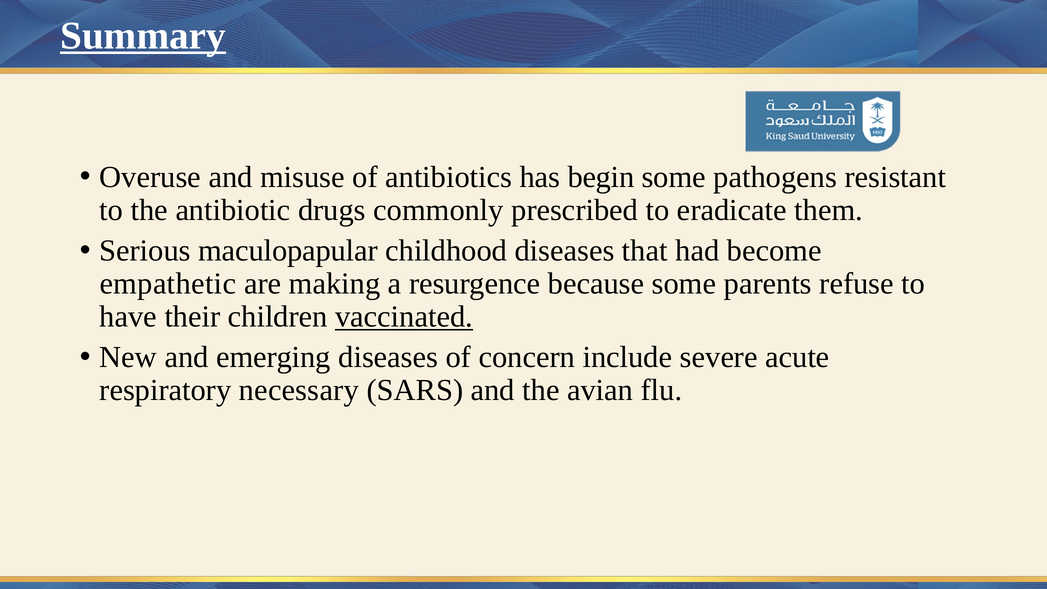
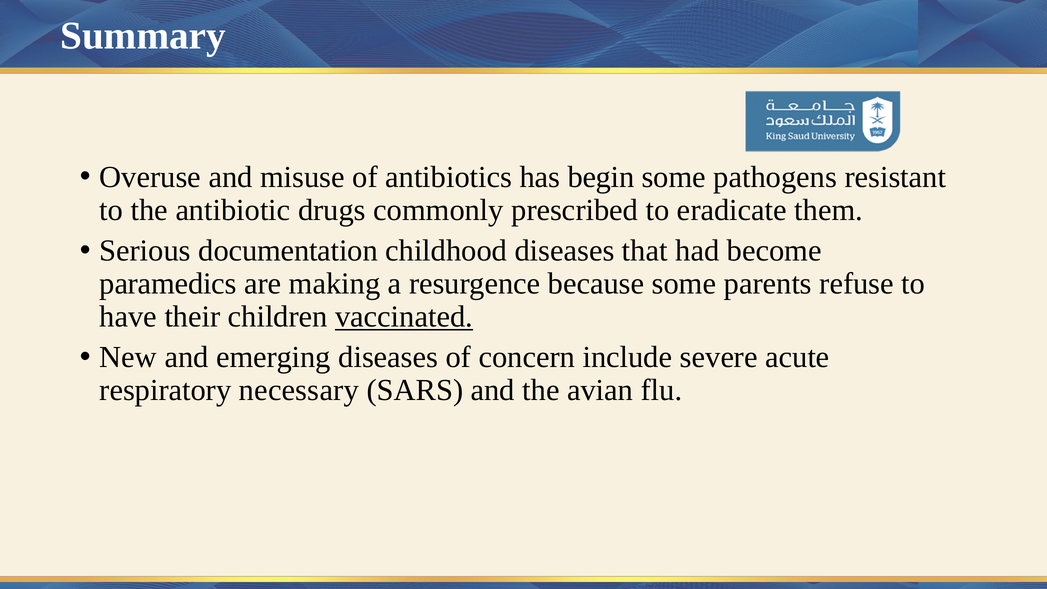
Summary underline: present -> none
maculopapular: maculopapular -> documentation
empathetic: empathetic -> paramedics
